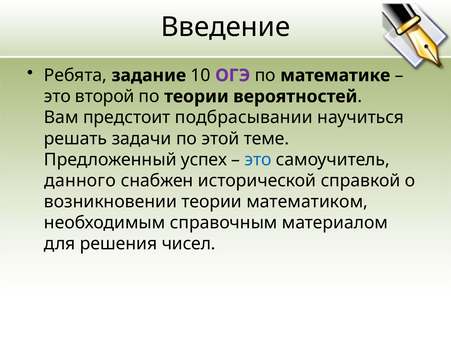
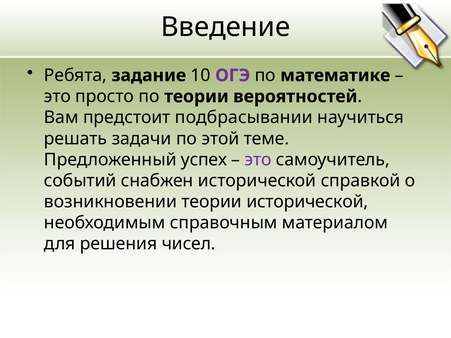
второй: второй -> просто
это at (258, 160) colour: blue -> purple
данного: данного -> событий
теории математиком: математиком -> исторической
